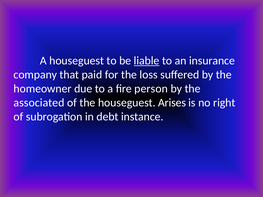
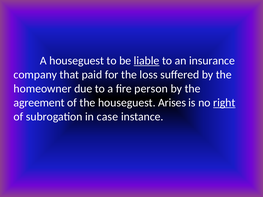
associated: associated -> agreement
right underline: none -> present
debt: debt -> case
